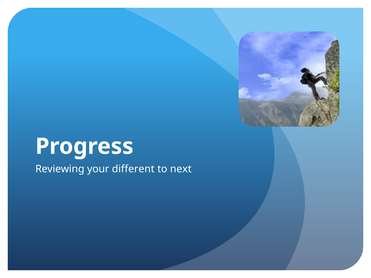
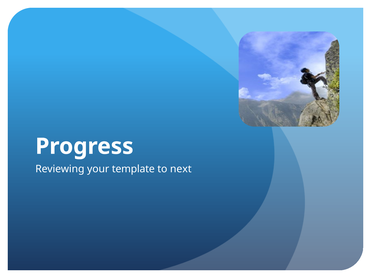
different: different -> template
